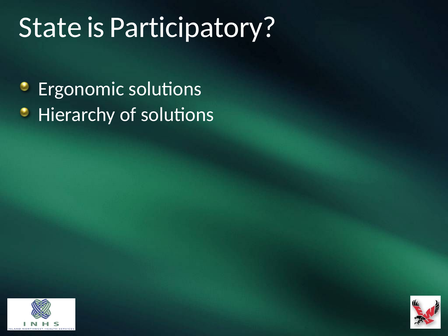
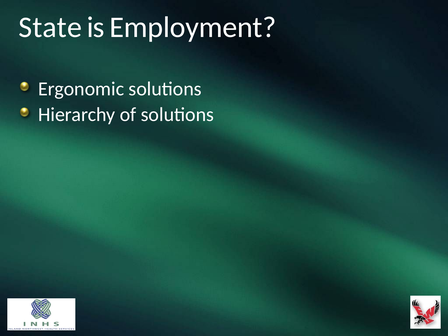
Participatory: Participatory -> Employment
